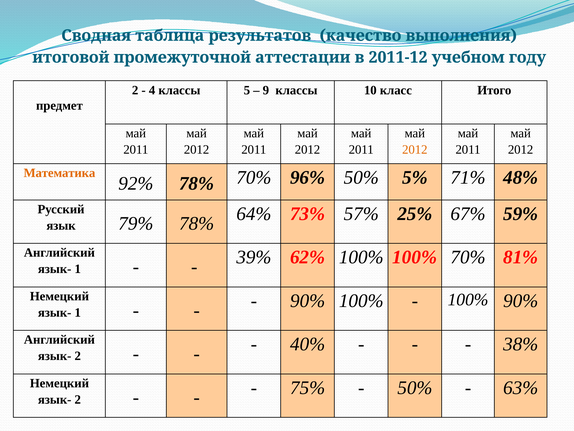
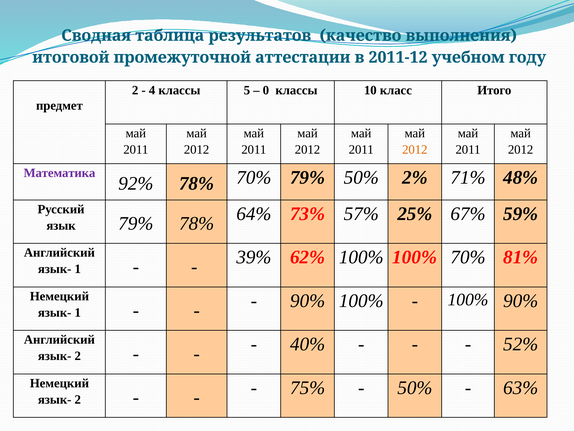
9: 9 -> 0
Математика colour: orange -> purple
70% 96%: 96% -> 79%
5%: 5% -> 2%
38%: 38% -> 52%
